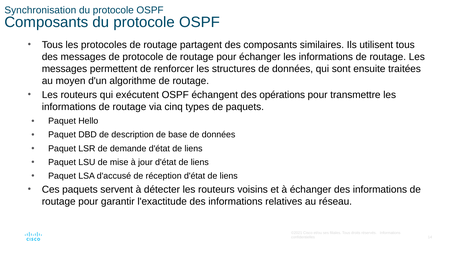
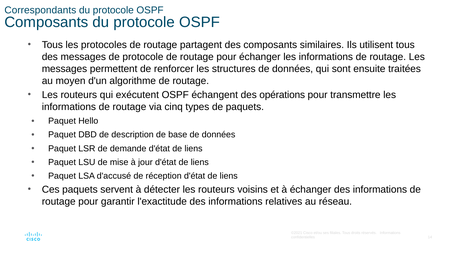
Synchronisation: Synchronisation -> Correspondants
